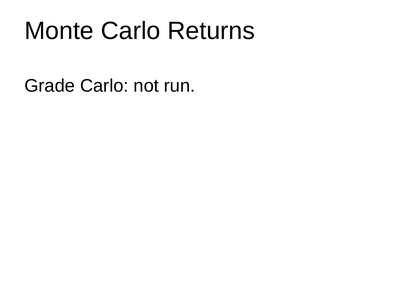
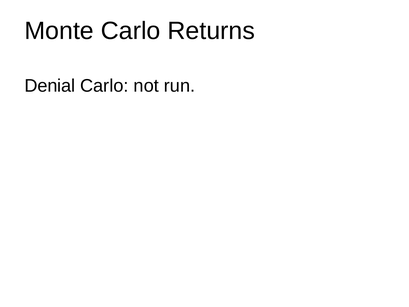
Grade: Grade -> Denial
